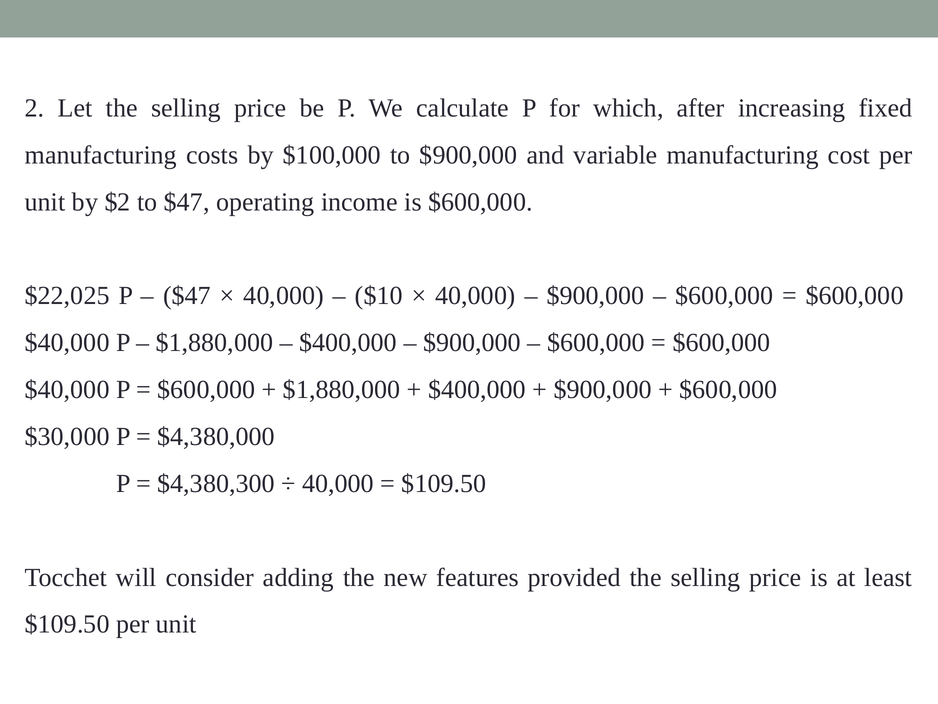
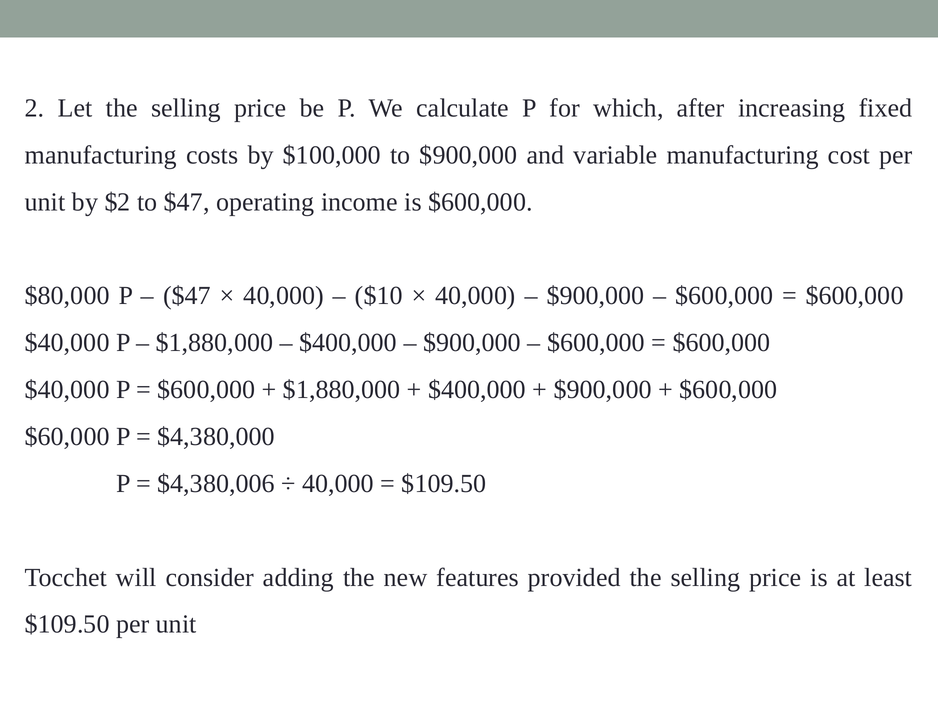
$22,025: $22,025 -> $80,000
$30,000: $30,000 -> $60,000
$4,380,300: $4,380,300 -> $4,380,006
